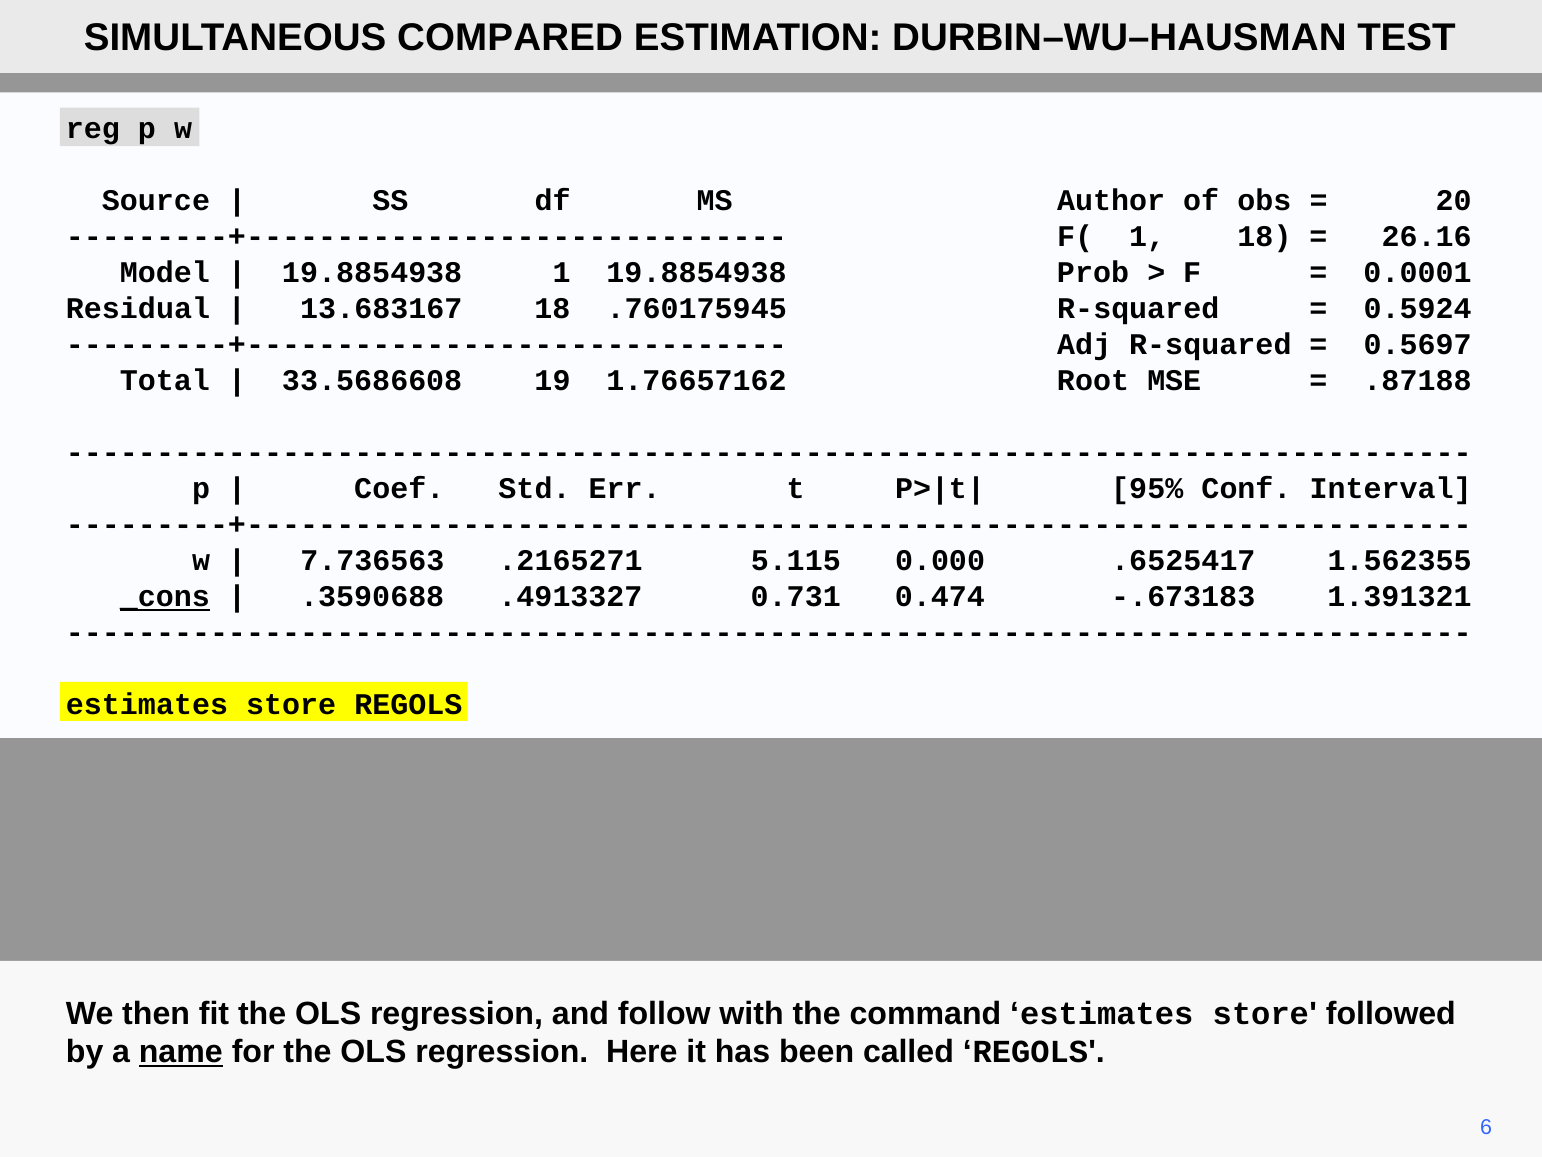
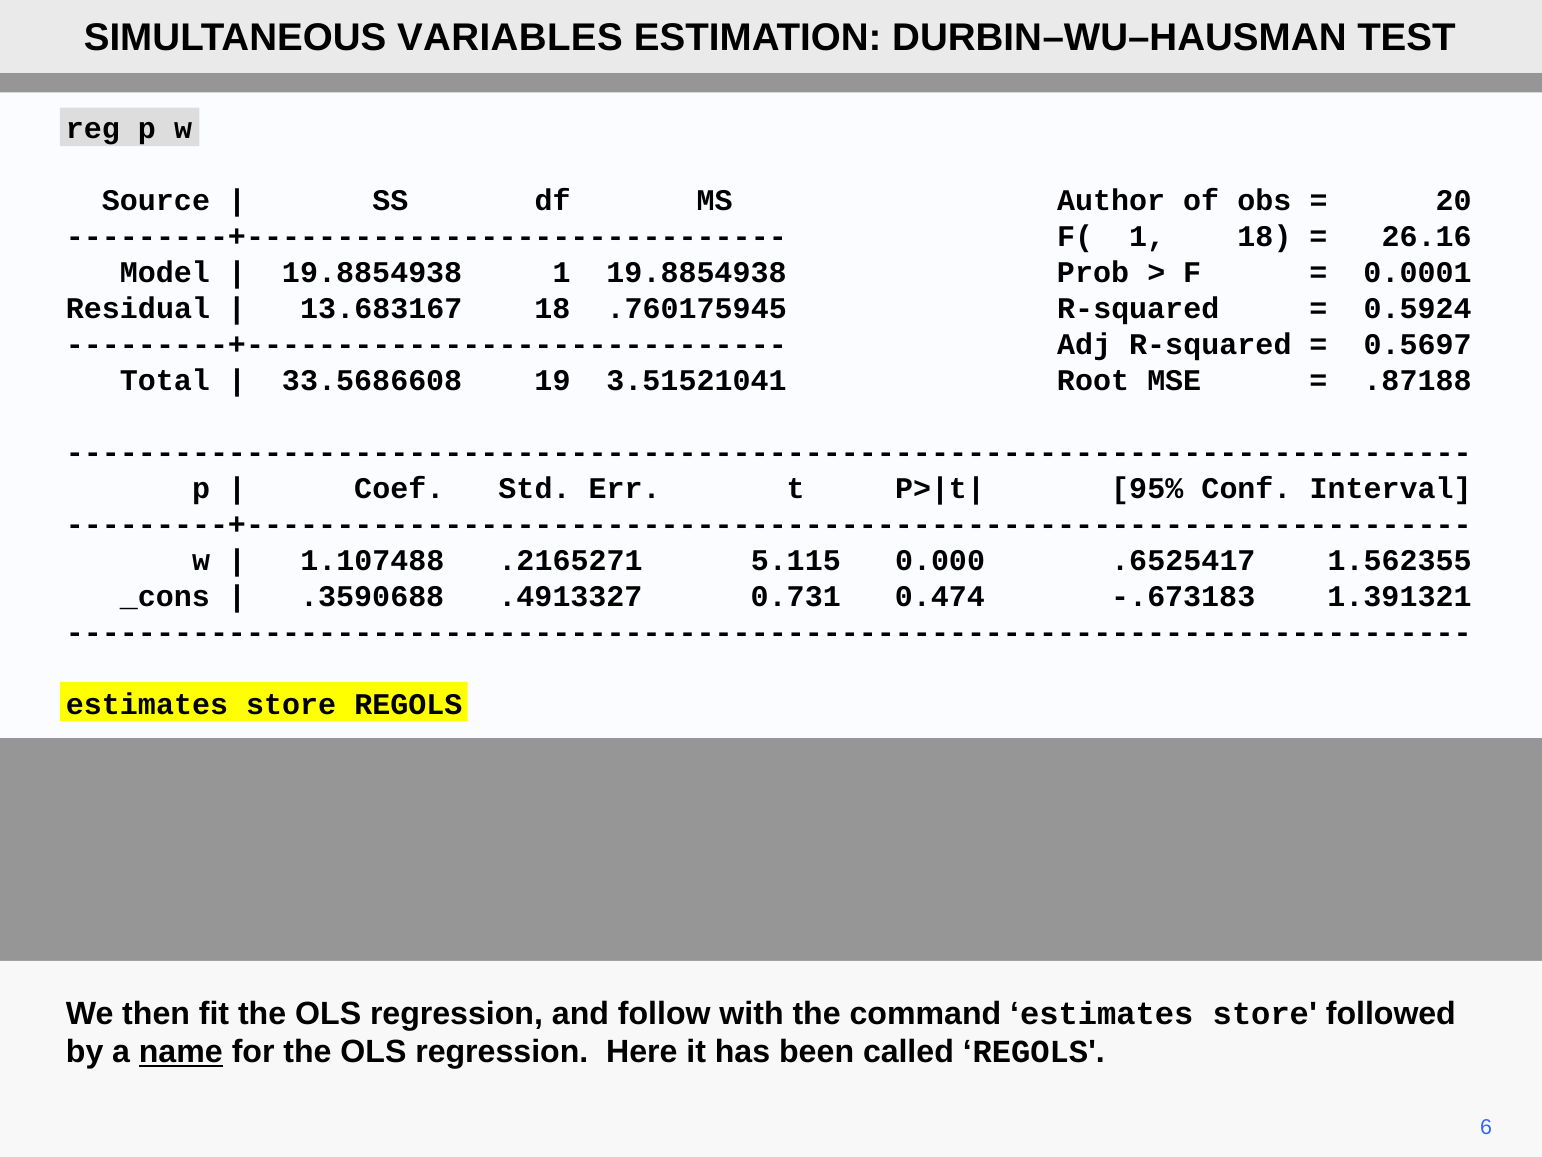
COMPARED: COMPARED -> VARIABLES
1.76657162: 1.76657162 -> 3.51521041
7.736563: 7.736563 -> 1.107488
_cons underline: present -> none
